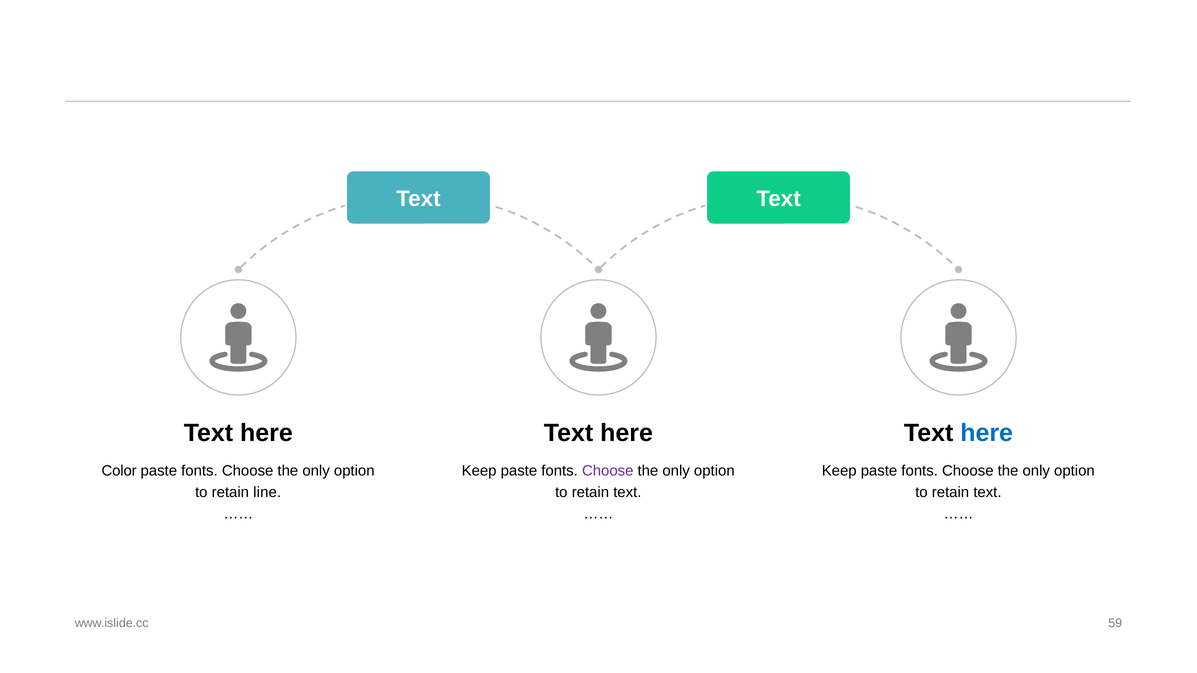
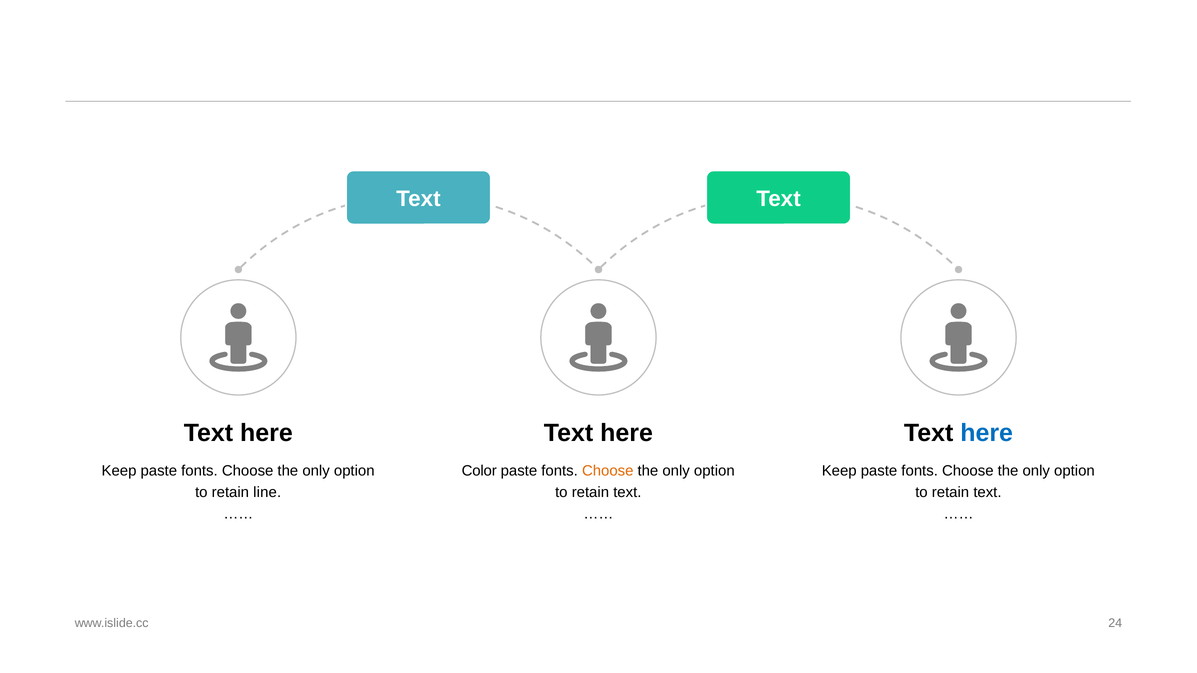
Color at (119, 471): Color -> Keep
Keep at (479, 471): Keep -> Color
Choose at (608, 471) colour: purple -> orange
59: 59 -> 24
